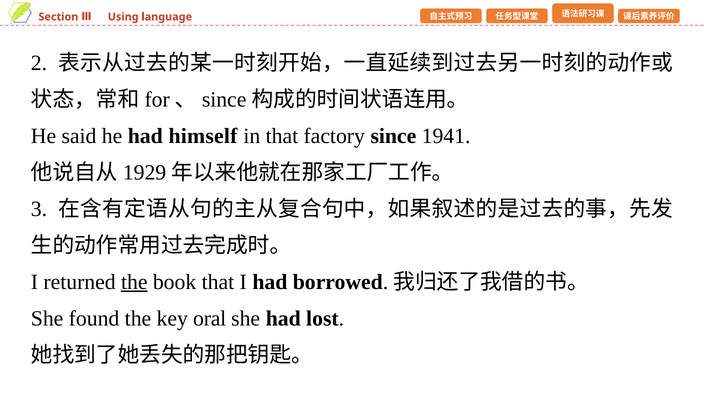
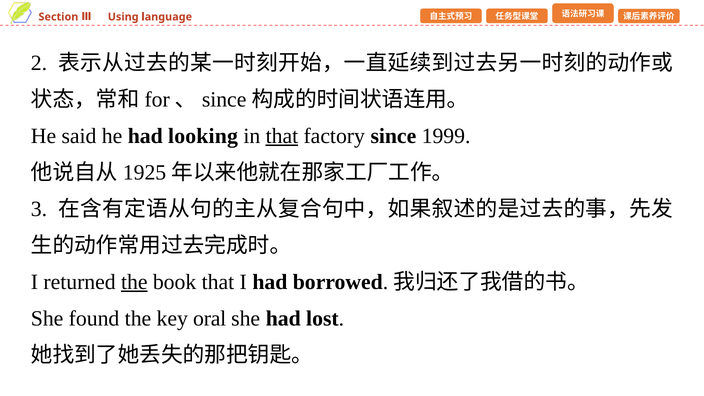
himself: himself -> looking
that at (282, 136) underline: none -> present
1941: 1941 -> 1999
1929: 1929 -> 1925
